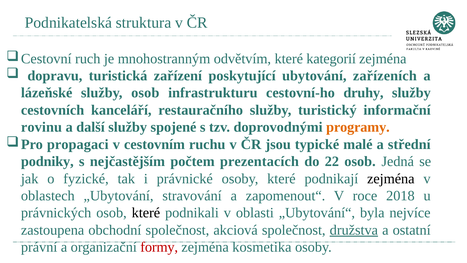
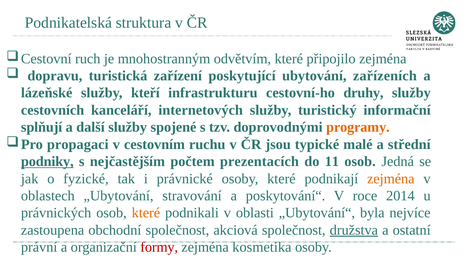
kategorií: kategorií -> připojilo
služby osob: osob -> kteří
restauračního: restauračního -> internetových
rovinu: rovinu -> splňují
podniky underline: none -> present
22: 22 -> 11
zejména at (391, 178) colour: black -> orange
zapomenout“: zapomenout“ -> poskytování“
2018: 2018 -> 2014
které at (146, 213) colour: black -> orange
